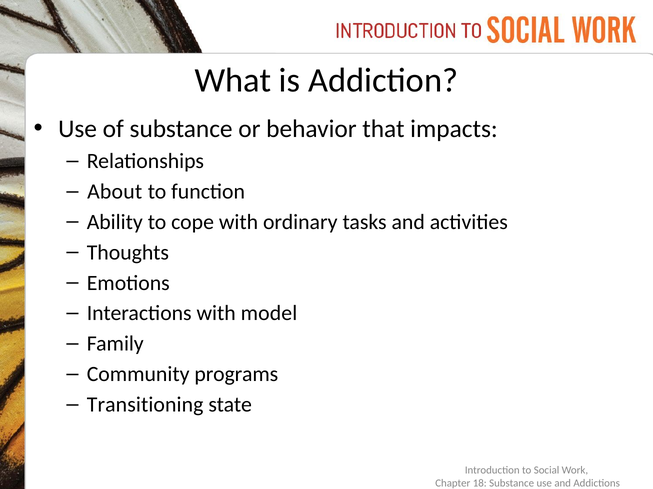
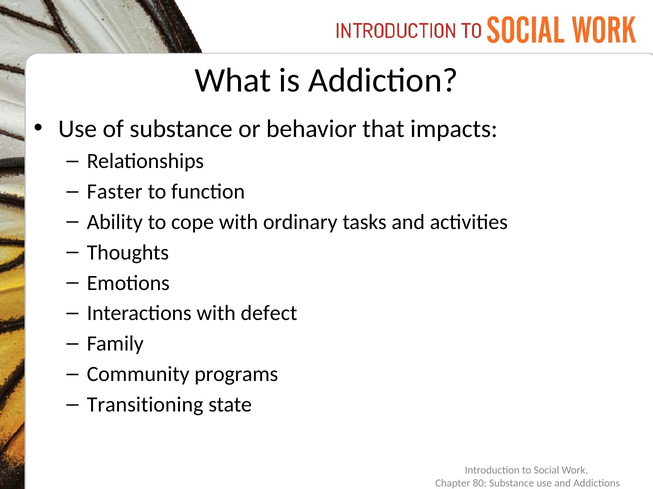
About: About -> Faster
model: model -> defect
18: 18 -> 80
